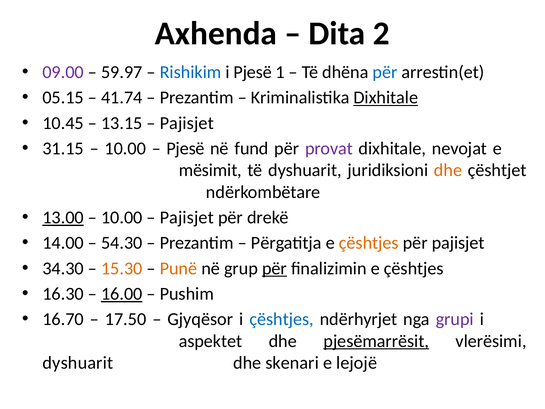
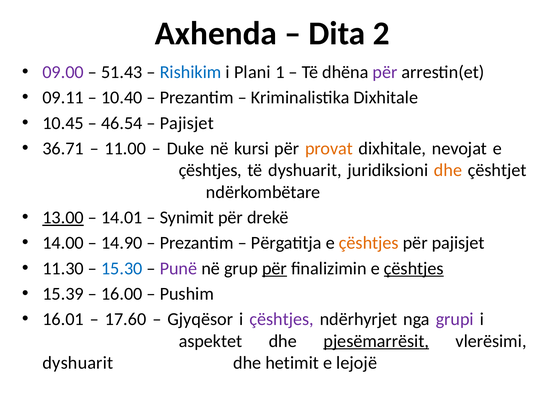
59.97: 59.97 -> 51.43
i Pjesë: Pjesë -> Plani
për at (385, 72) colour: blue -> purple
05.15: 05.15 -> 09.11
41.74: 41.74 -> 10.40
Dixhitale at (386, 98) underline: present -> none
13.15: 13.15 -> 46.54
31.15: 31.15 -> 36.71
10.00 at (125, 148): 10.00 -> 11.00
Pjesë at (186, 148): Pjesë -> Duke
fund: fund -> kursi
provat colour: purple -> orange
mësimit at (210, 170): mësimit -> çështjes
10.00 at (122, 217): 10.00 -> 14.01
Pajisjet at (187, 217): Pajisjet -> Synimit
54.30: 54.30 -> 14.90
34.30: 34.30 -> 11.30
15.30 colour: orange -> blue
Punë colour: orange -> purple
çështjes at (414, 268) underline: none -> present
16.30: 16.30 -> 15.39
16.00 underline: present -> none
16.70: 16.70 -> 16.01
17.50: 17.50 -> 17.60
çështjes at (282, 319) colour: blue -> purple
skenari: skenari -> hetimit
